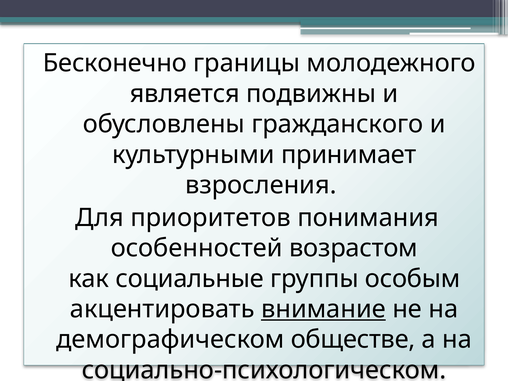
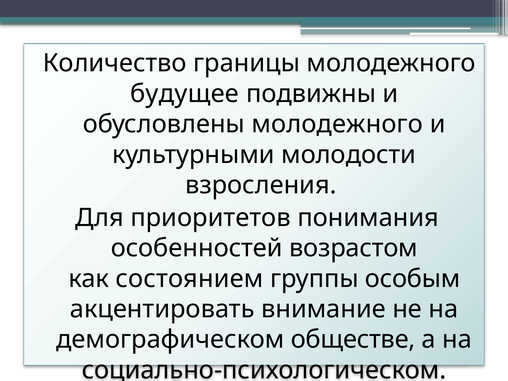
Бесконечно: Бесконечно -> Количество
является: является -> будущее
обусловлены гражданского: гражданского -> молодежного
принимает: принимает -> молодости
социальные: социальные -> состоянием
внимание underline: present -> none
